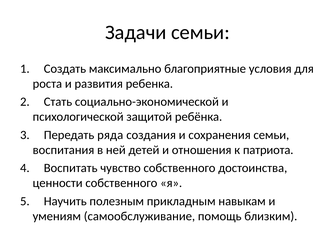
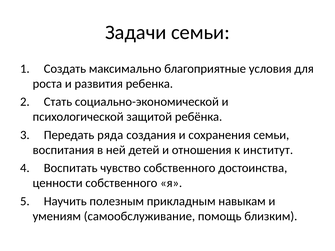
патриота: патриота -> институт
